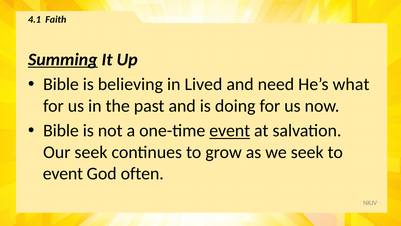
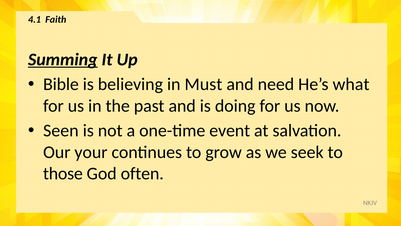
Lived: Lived -> Must
Bible at (61, 131): Bible -> Seen
event at (230, 131) underline: present -> none
Our seek: seek -> your
event at (63, 174): event -> those
